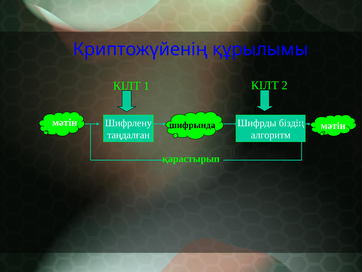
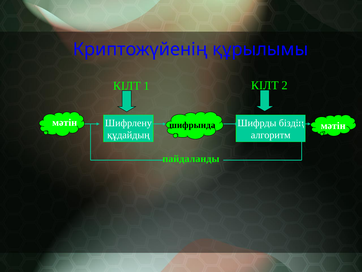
таңдалған: таңдалған -> құдайдың
қарастырып: қарастырып -> пайдаланды
